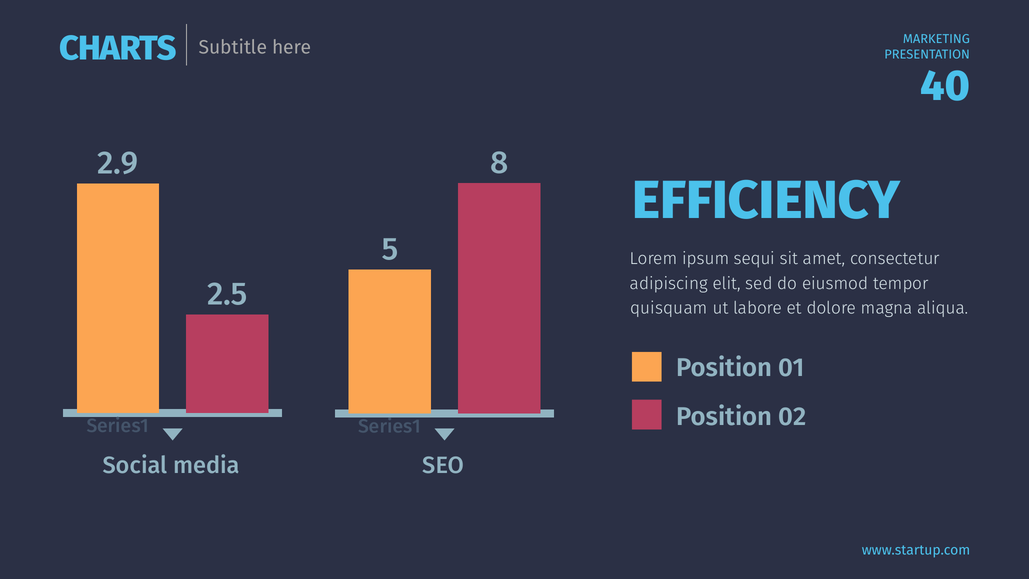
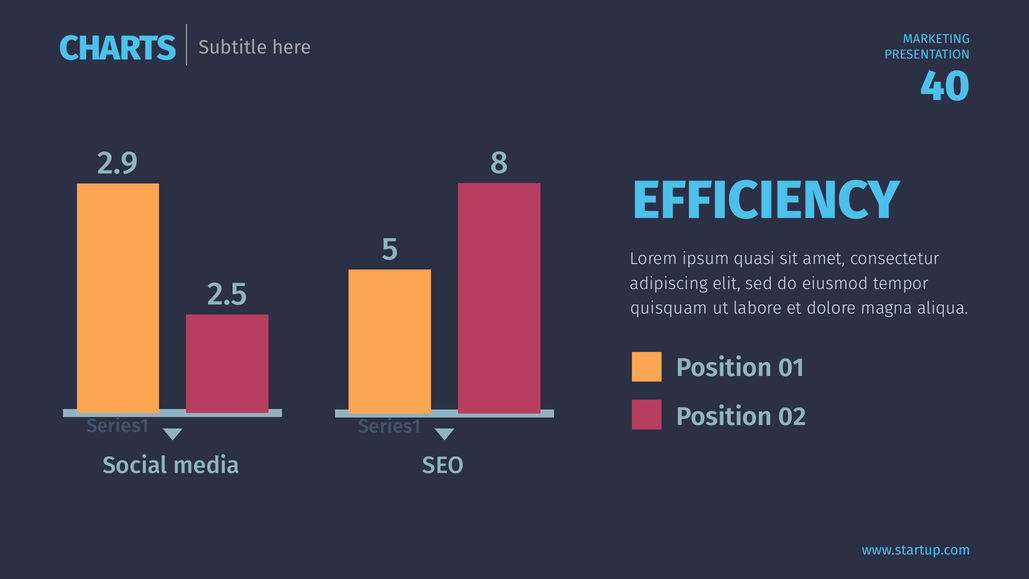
sequi: sequi -> quasi
